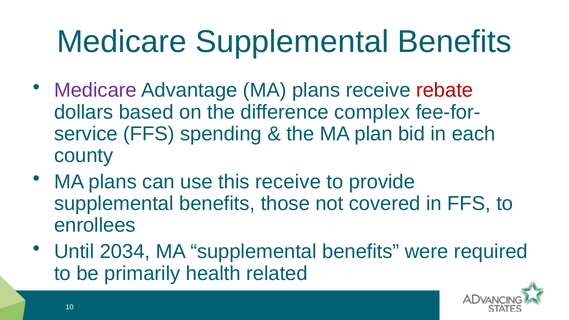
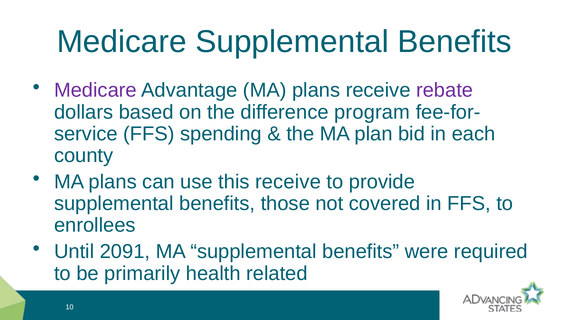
rebate colour: red -> purple
complex: complex -> program
2034: 2034 -> 2091
